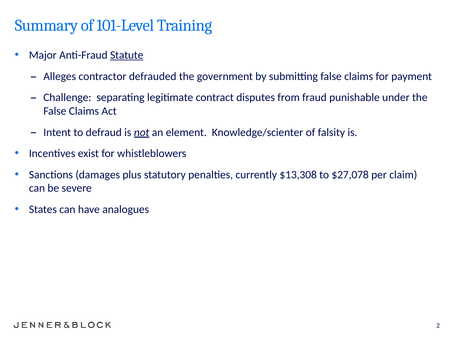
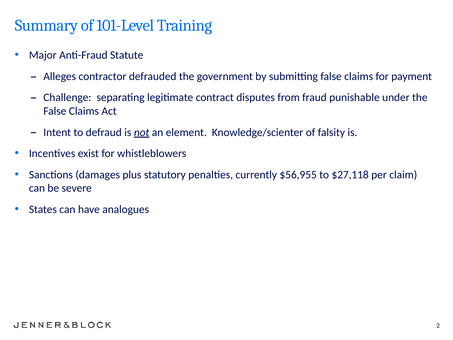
Statute underline: present -> none
$13,308: $13,308 -> $56,955
$27,078: $27,078 -> $27,118
